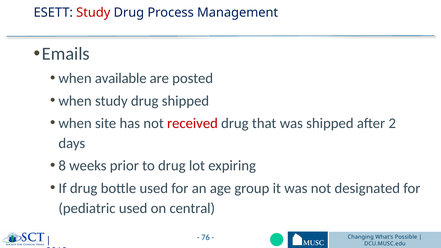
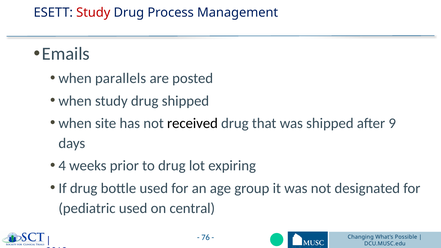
available: available -> parallels
received colour: red -> black
2: 2 -> 9
8: 8 -> 4
